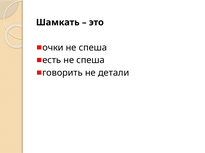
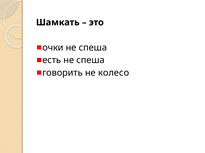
детали: детали -> колесо
